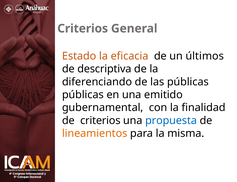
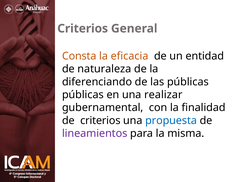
Estado: Estado -> Consta
últimos: últimos -> entidad
descriptiva: descriptiva -> naturaleza
emitido: emitido -> realizar
lineamientos colour: orange -> purple
